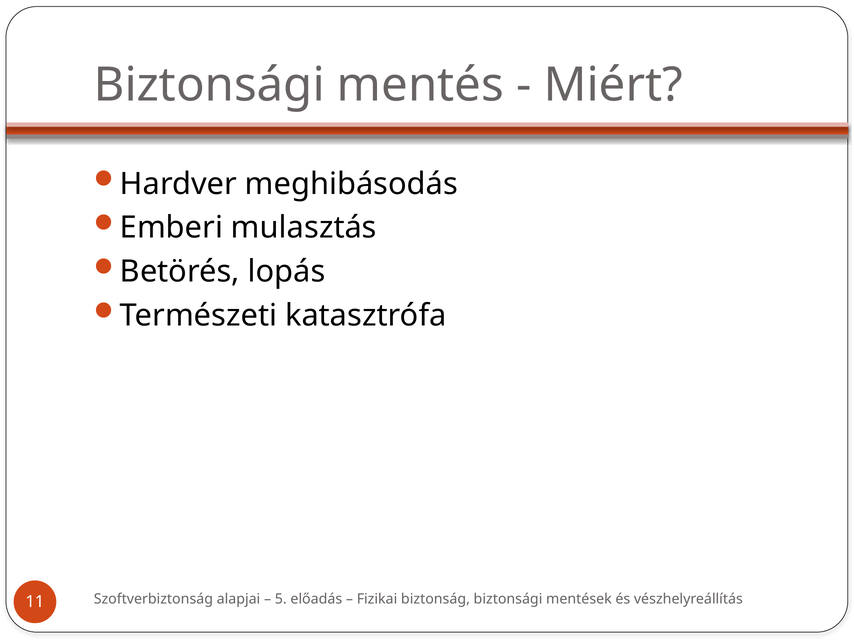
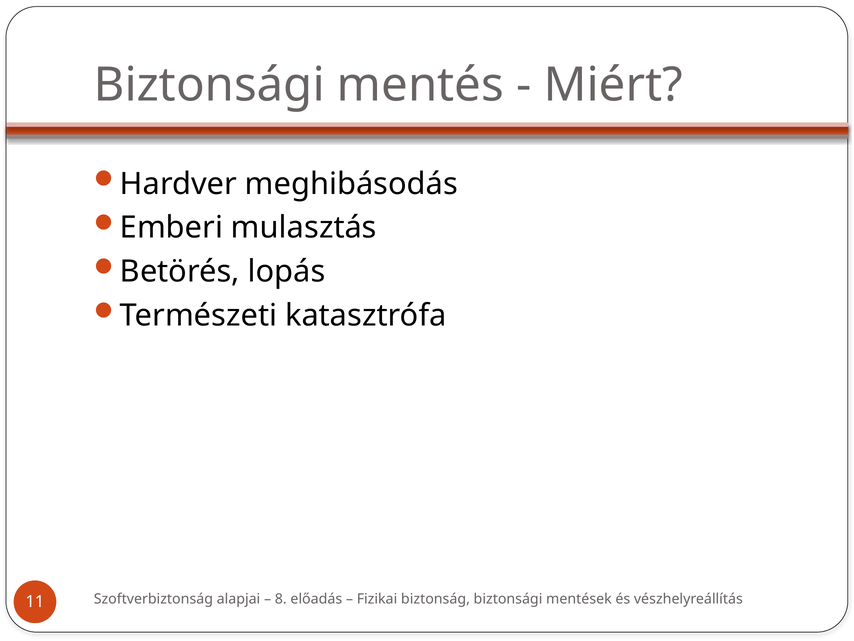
5: 5 -> 8
